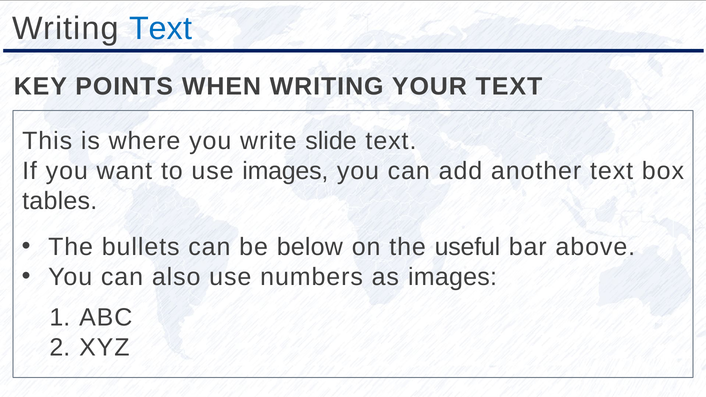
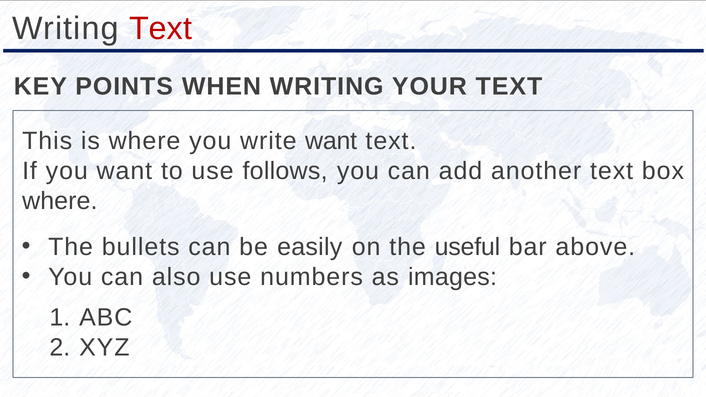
Text at (161, 29) colour: blue -> red
write slide: slide -> want
use images: images -> follows
tables at (60, 201): tables -> where
below: below -> easily
